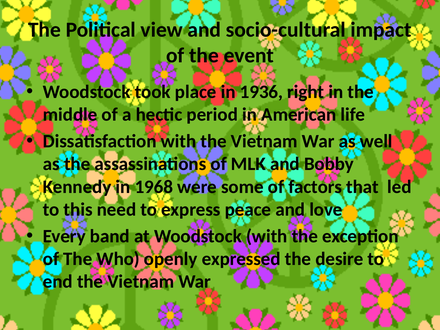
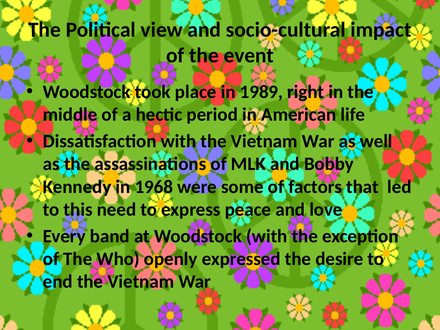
1936: 1936 -> 1989
